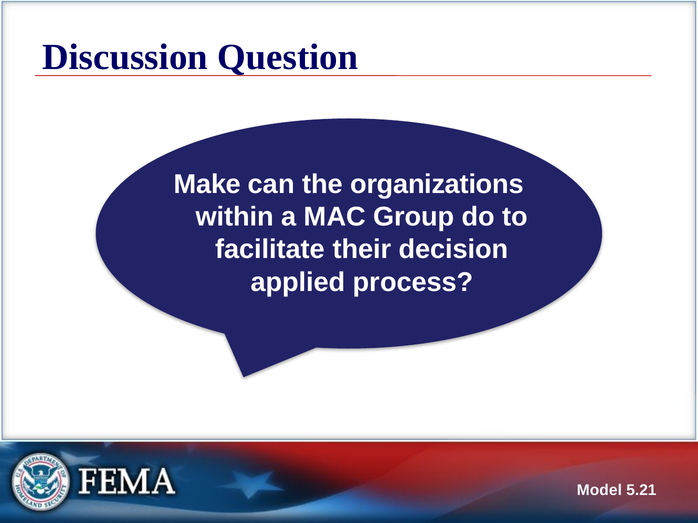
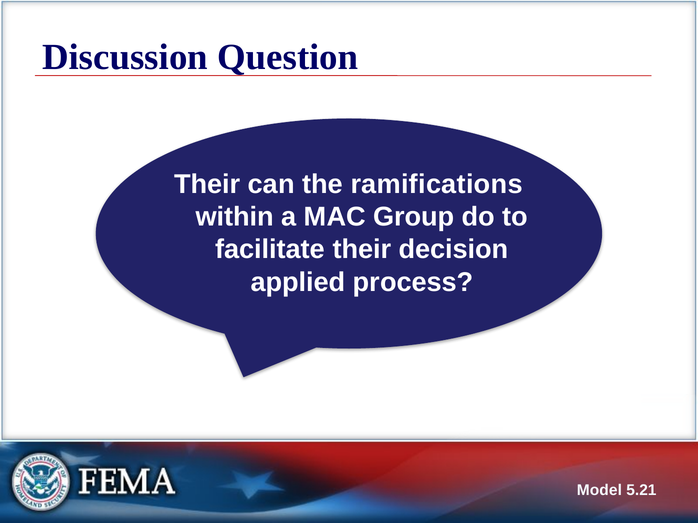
Make at (207, 185): Make -> Their
organizations: organizations -> ramifications
